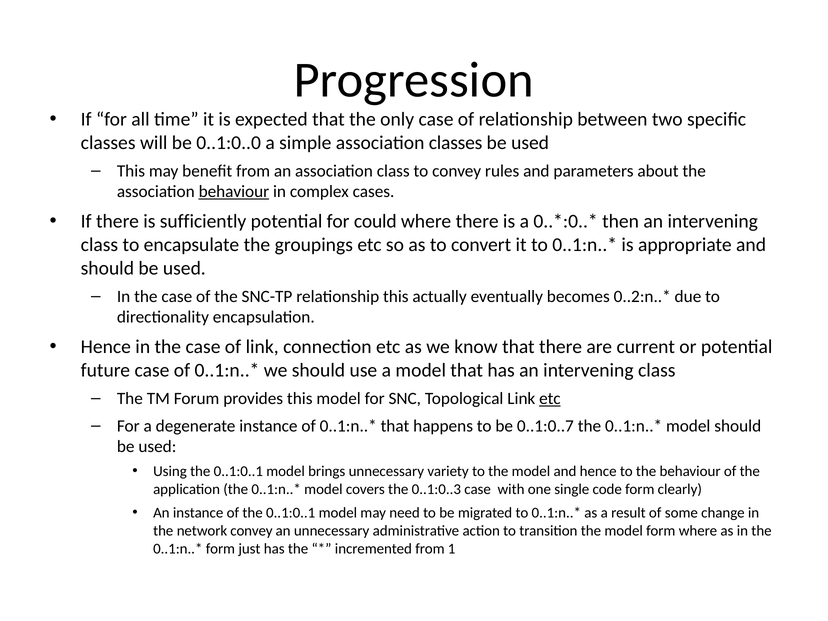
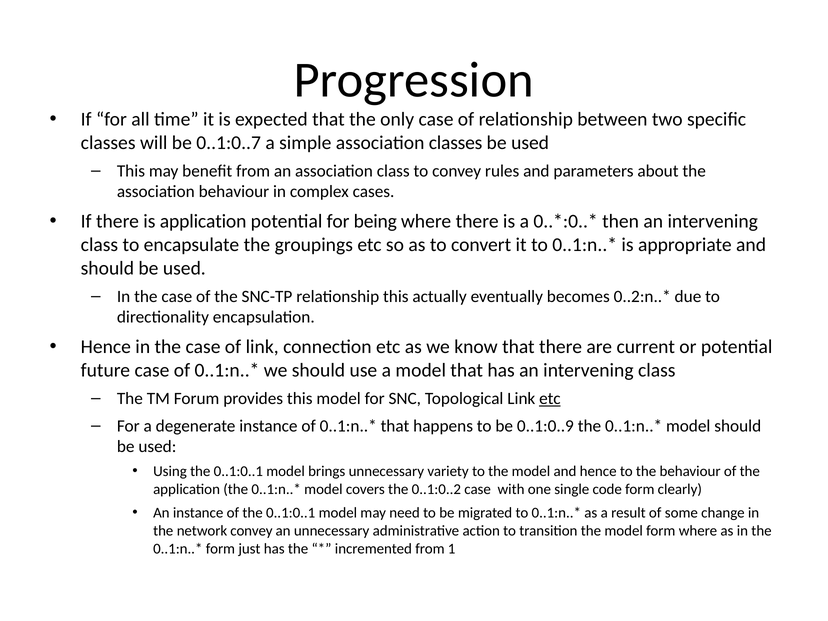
0..1:0..0: 0..1:0..0 -> 0..1:0..7
behaviour at (234, 192) underline: present -> none
is sufficiently: sufficiently -> application
could: could -> being
0..1:0..7: 0..1:0..7 -> 0..1:0..9
0..1:0..3: 0..1:0..3 -> 0..1:0..2
